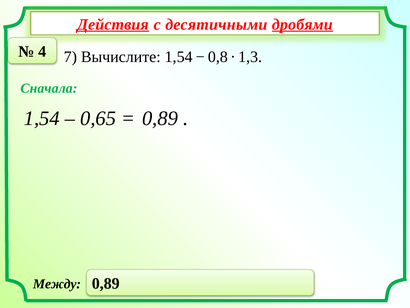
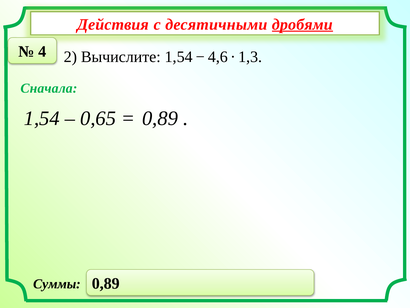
Действия underline: present -> none
7: 7 -> 2
0,8: 0,8 -> 4,6
Между: Между -> Суммы
